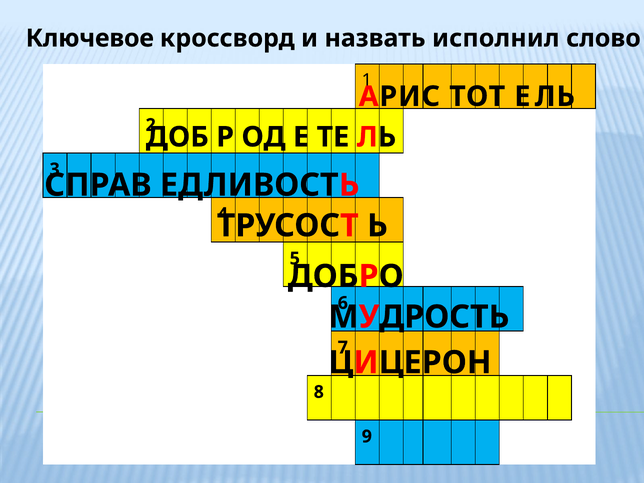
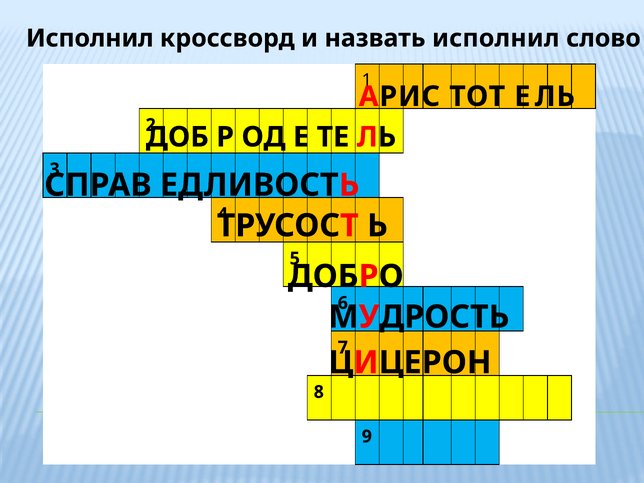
Ключевое at (90, 38): Ключевое -> Исполнил
